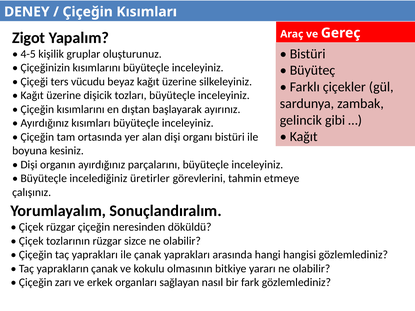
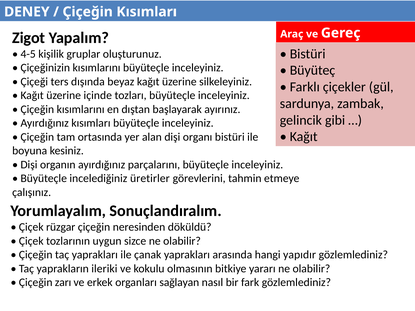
vücudu: vücudu -> dışında
dişicik: dişicik -> içinde
tozlarının rüzgar: rüzgar -> uygun
hangisi: hangisi -> yapıdır
yaprakların çanak: çanak -> ileriki
